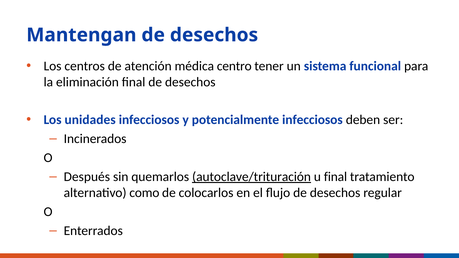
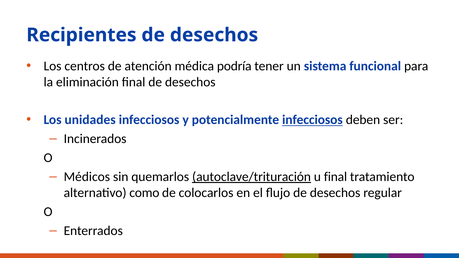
Mantengan: Mantengan -> Recipientes
centro: centro -> podría
infecciosos at (312, 120) underline: none -> present
Después: Después -> Médicos
